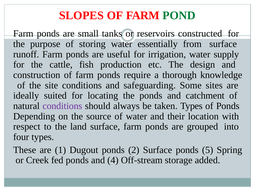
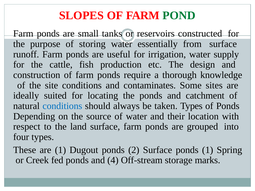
safeguarding: safeguarding -> contaminates
conditions at (62, 106) colour: purple -> blue
ponds 5: 5 -> 1
added: added -> marks
